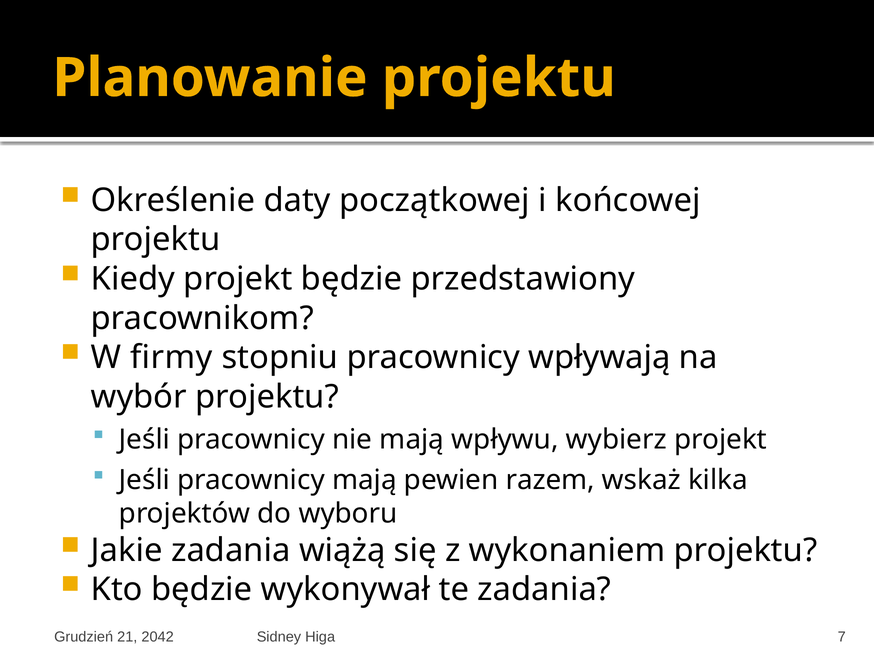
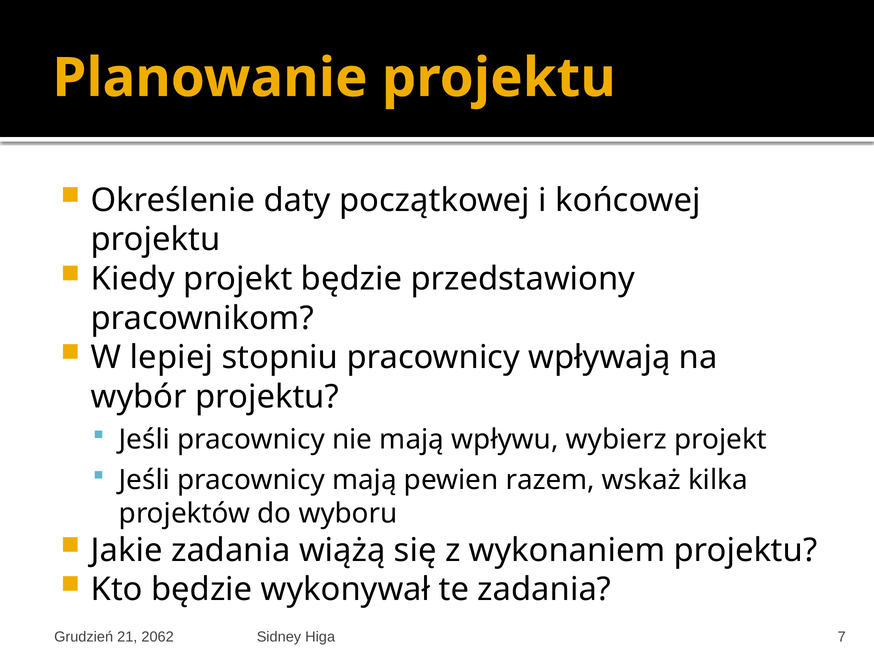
firmy: firmy -> lepiej
2042: 2042 -> 2062
